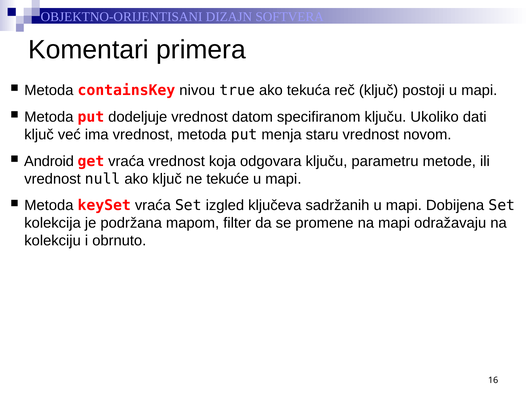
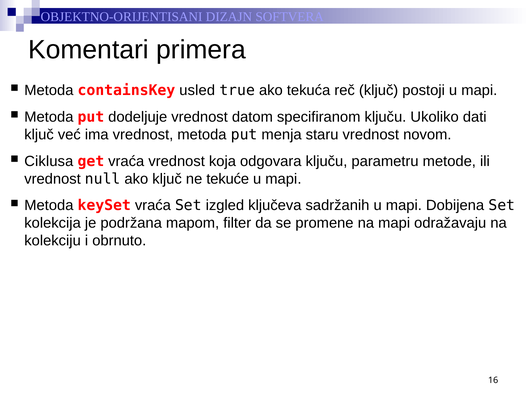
nivou: nivou -> usled
Android: Android -> Ciklusa
